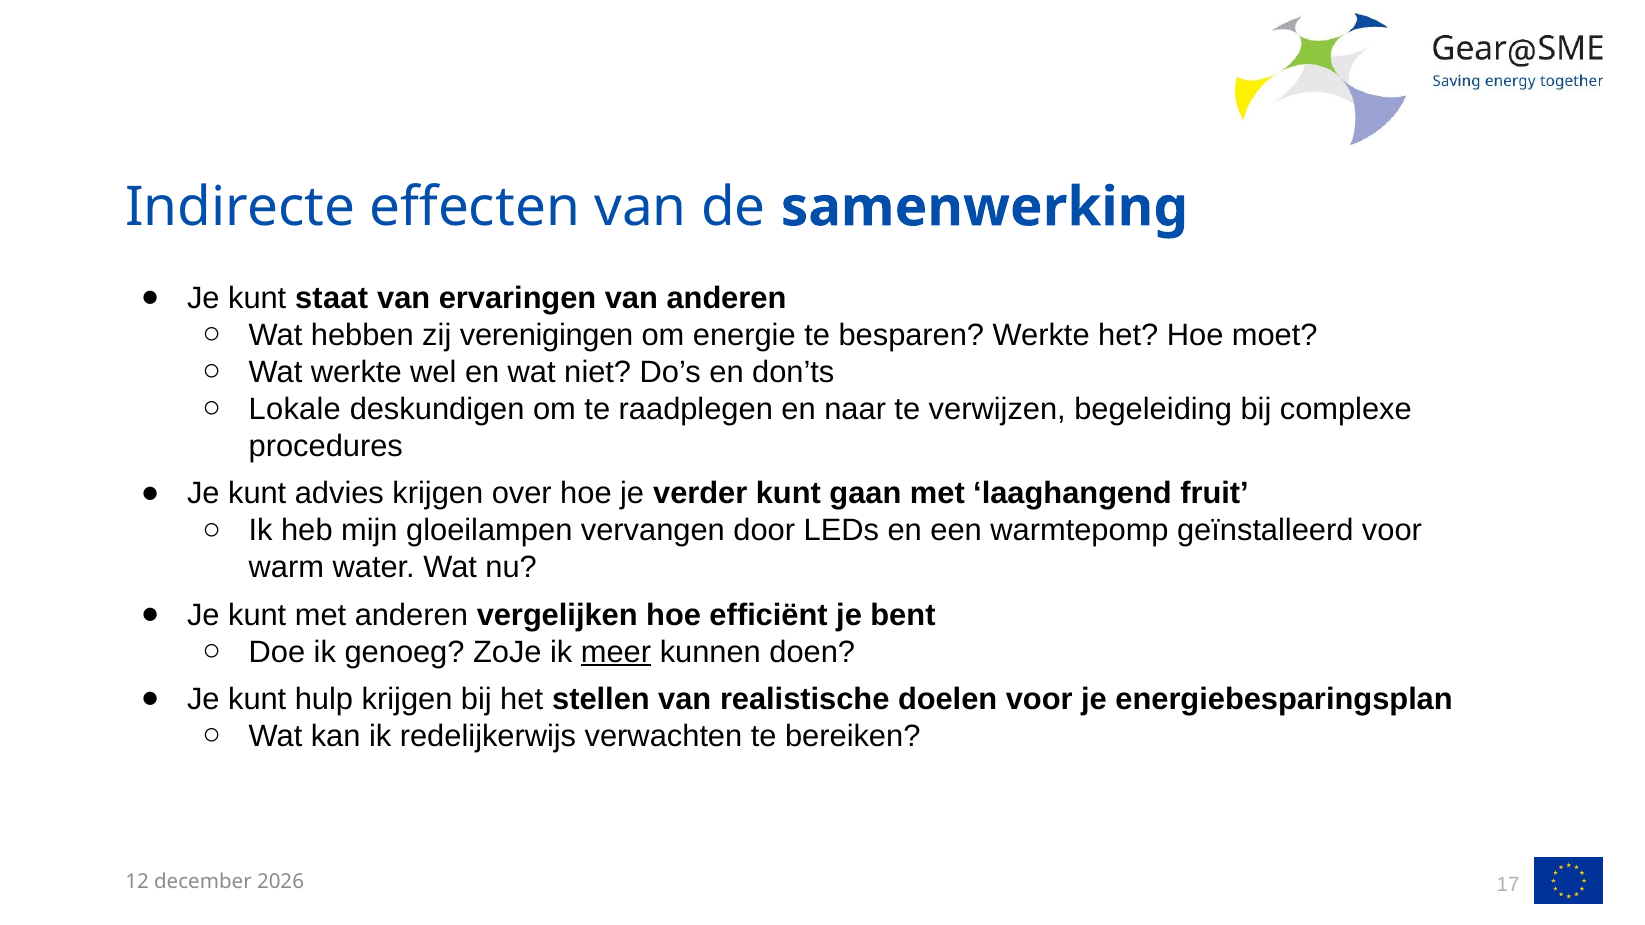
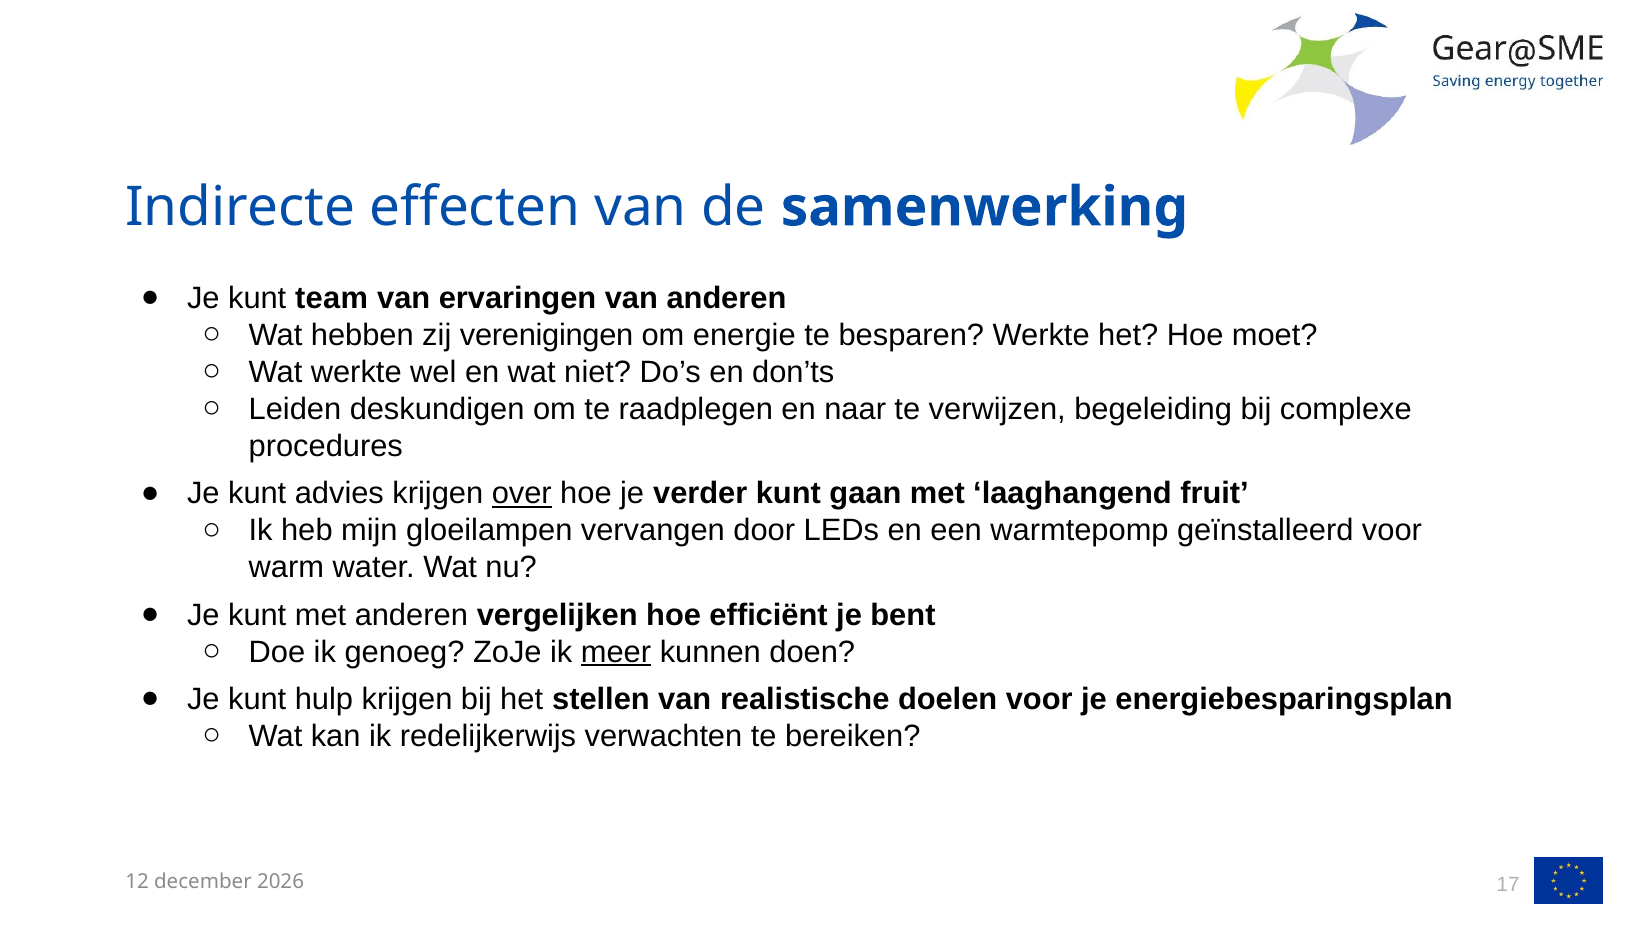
staat: staat -> team
Lokale: Lokale -> Leiden
over underline: none -> present
